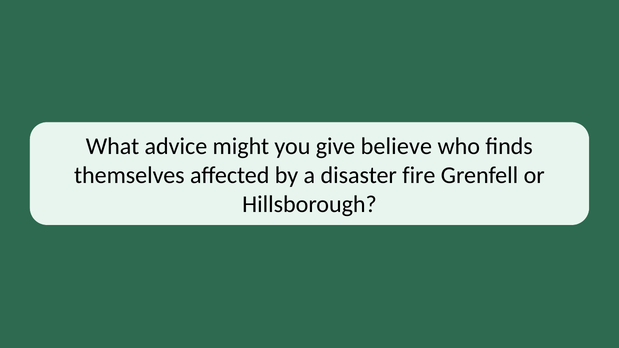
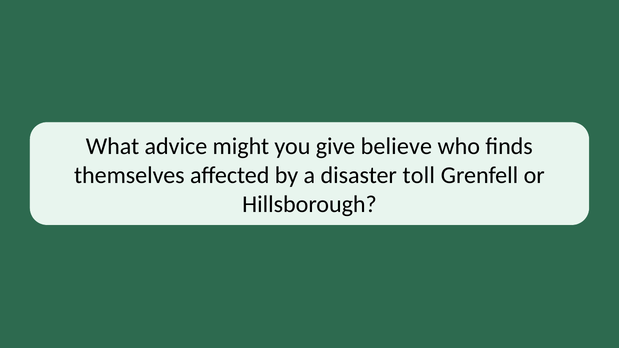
fire: fire -> toll
